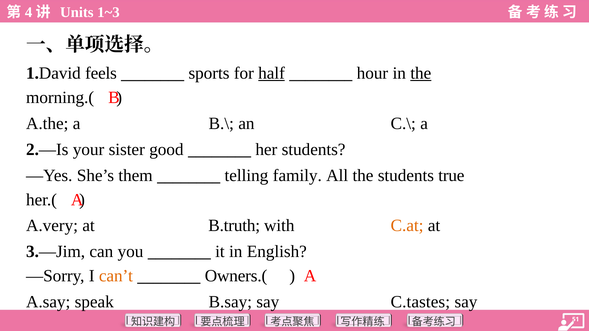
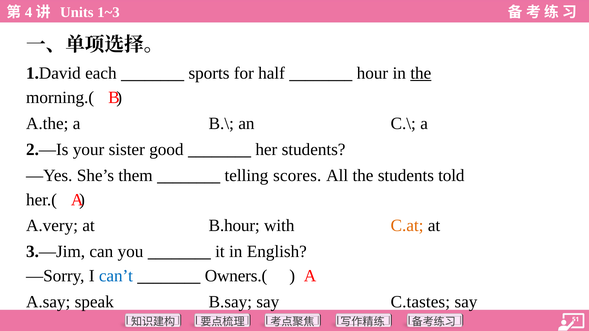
feels: feels -> each
half underline: present -> none
family: family -> scores
true: true -> told
B.truth: B.truth -> B.hour
can’t colour: orange -> blue
